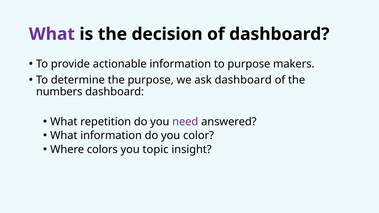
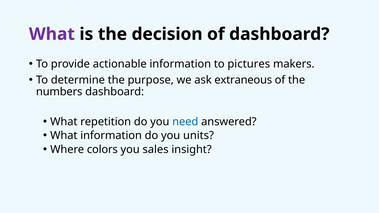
to purpose: purpose -> pictures
ask dashboard: dashboard -> extraneous
need colour: purple -> blue
color: color -> units
topic: topic -> sales
